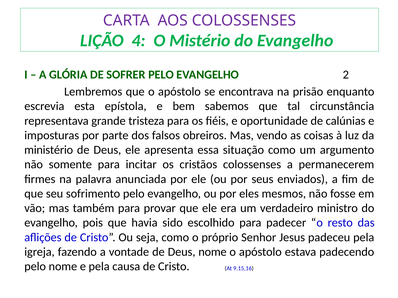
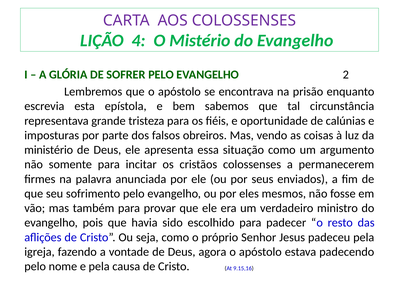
Deus nome: nome -> agora
